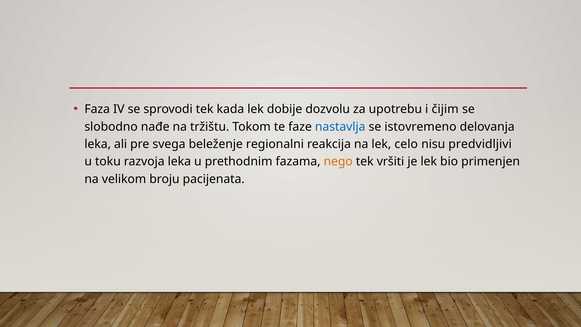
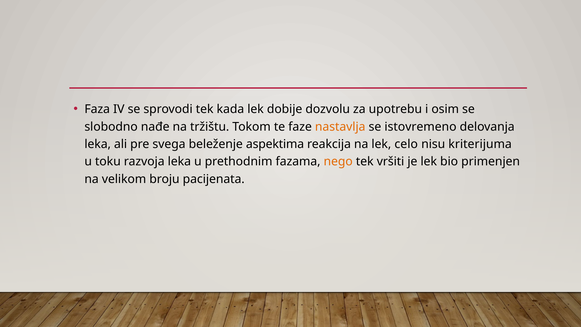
čijim: čijim -> osim
nastavlja colour: blue -> orange
regionalni: regionalni -> aspektima
predvidljivi: predvidljivi -> kriterijuma
